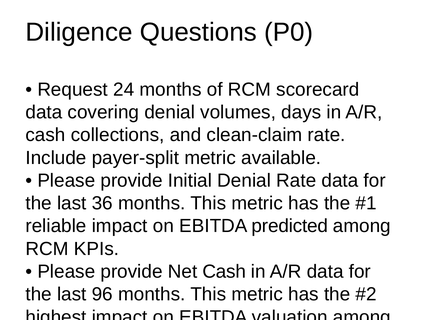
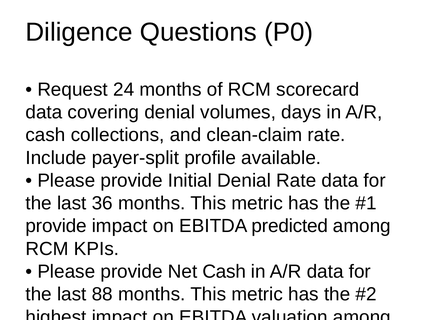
payer-split metric: metric -> profile
reliable at (56, 226): reliable -> provide
96: 96 -> 88
